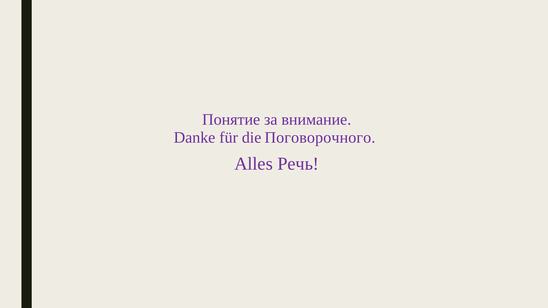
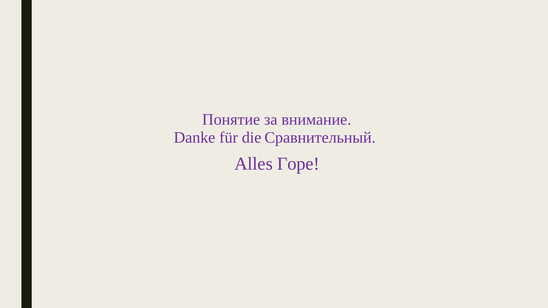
Поговорочного: Поговорочного -> Сравнительный
Речь: Речь -> Горе
